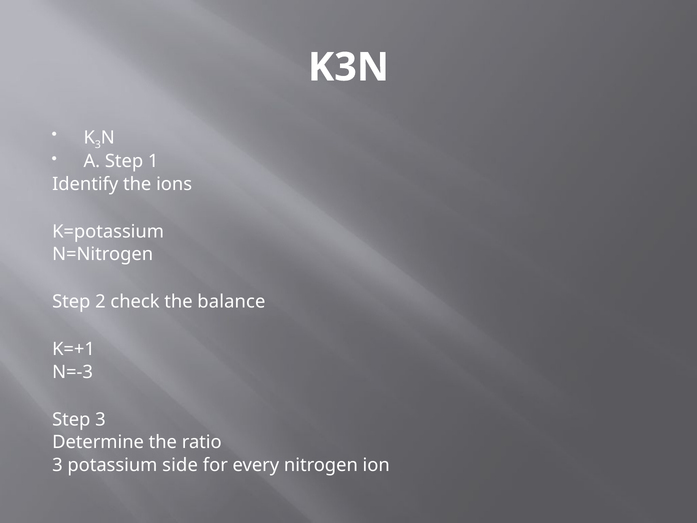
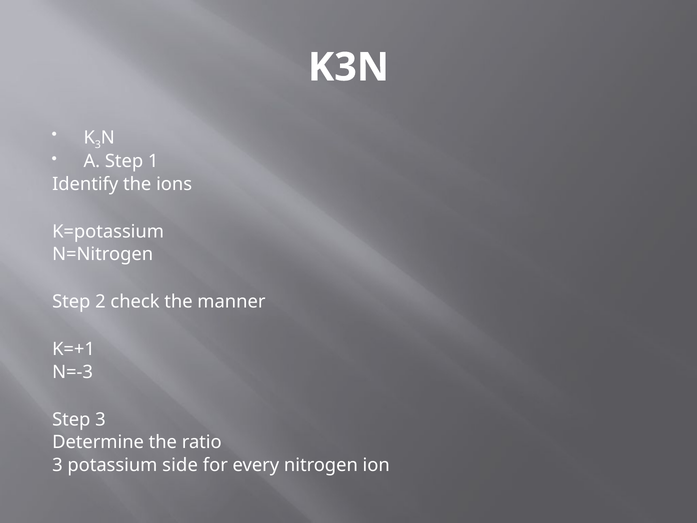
balance: balance -> manner
